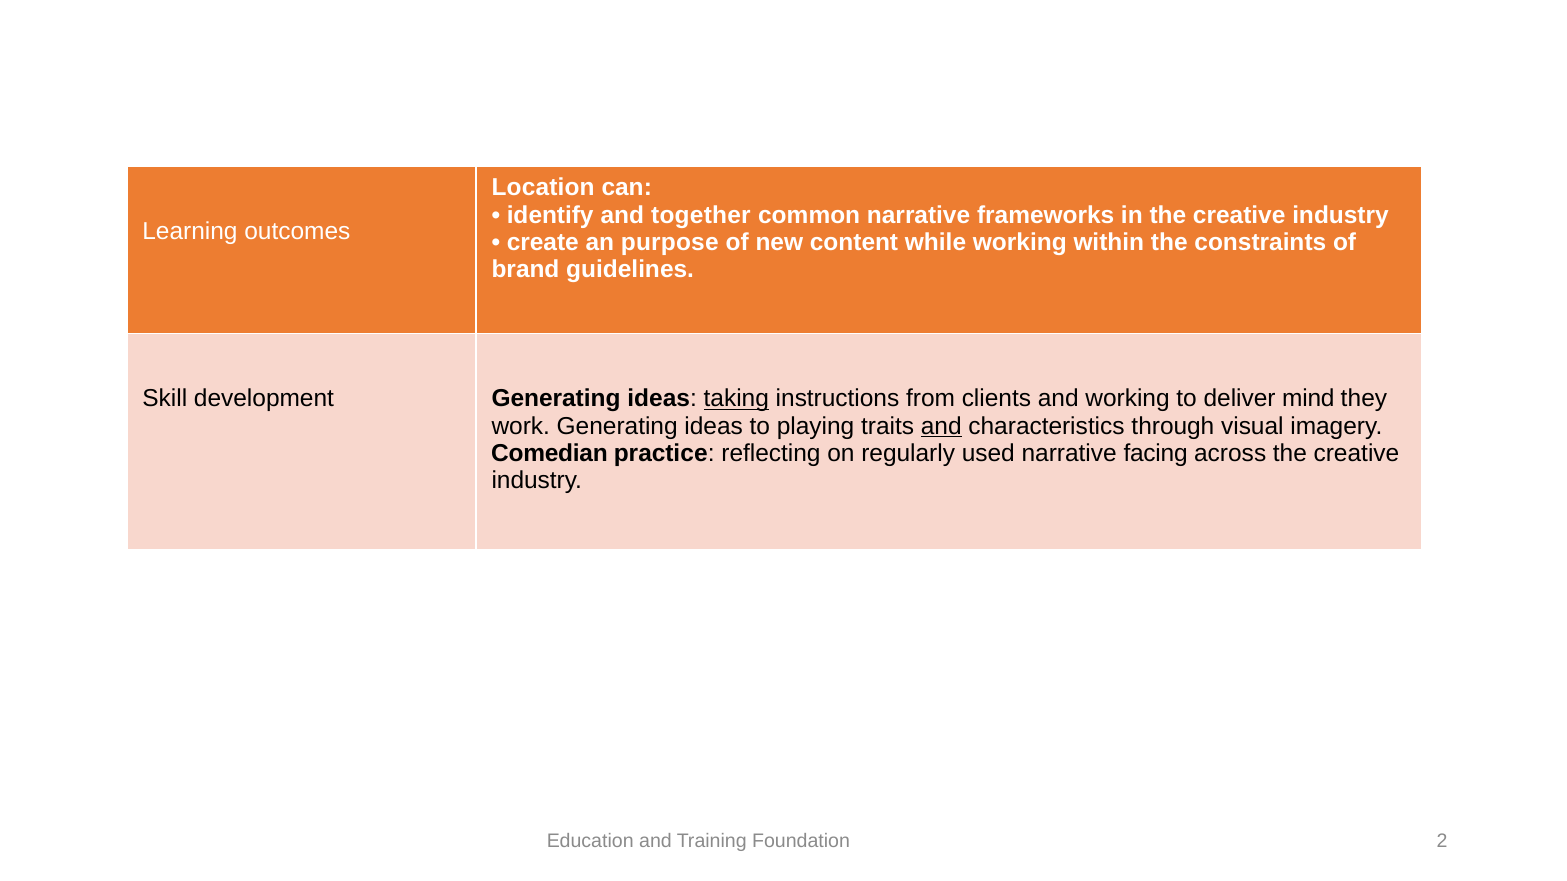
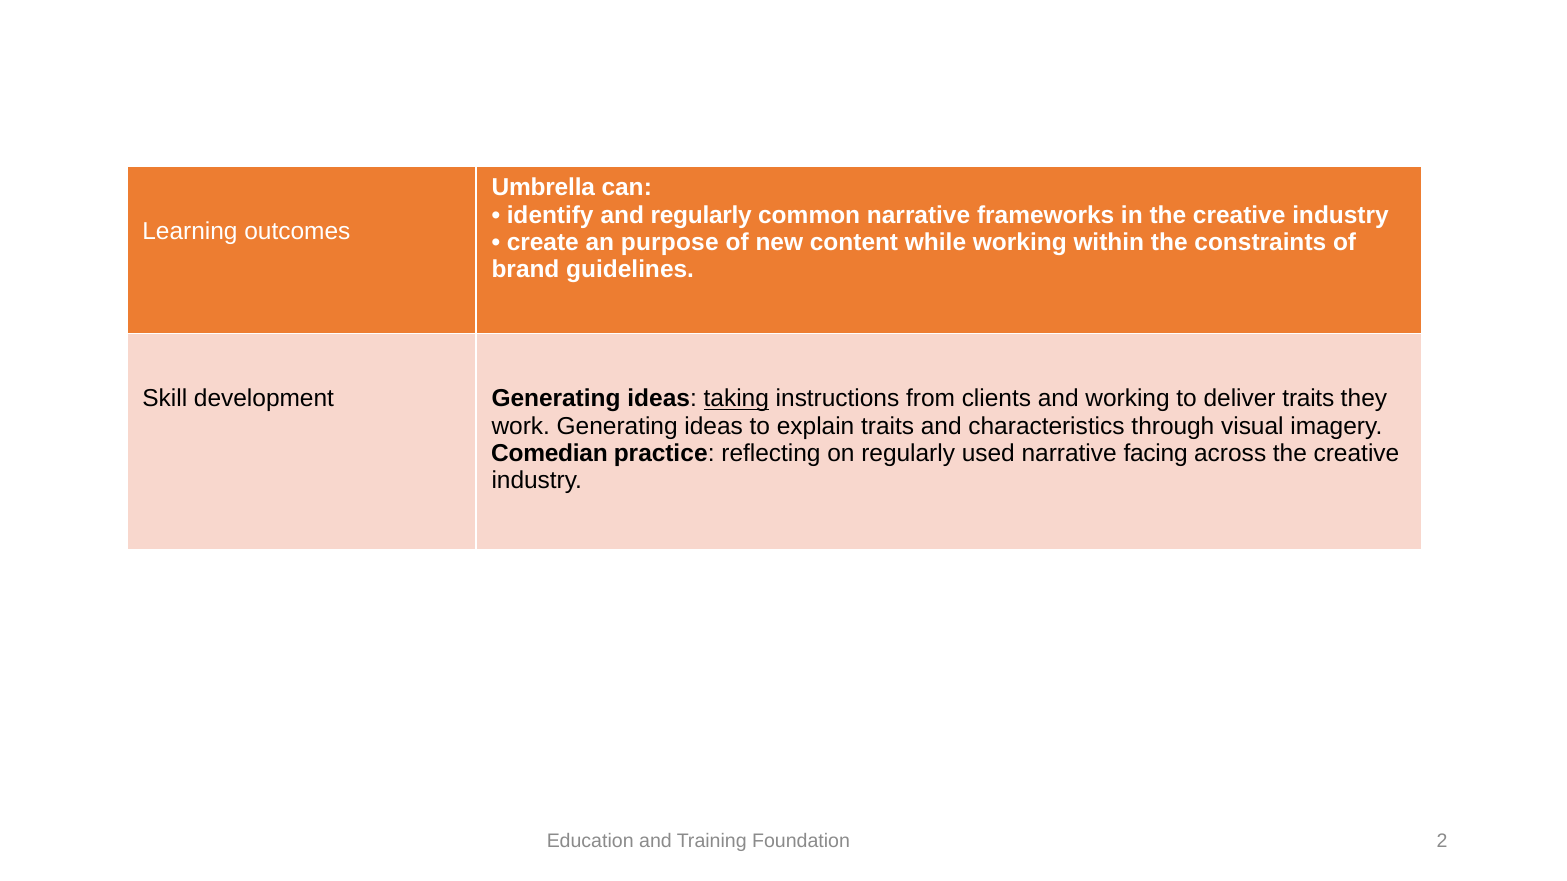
Location: Location -> Umbrella
and together: together -> regularly
deliver mind: mind -> traits
playing: playing -> explain
and at (941, 426) underline: present -> none
